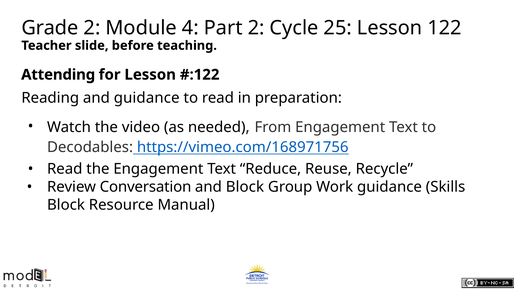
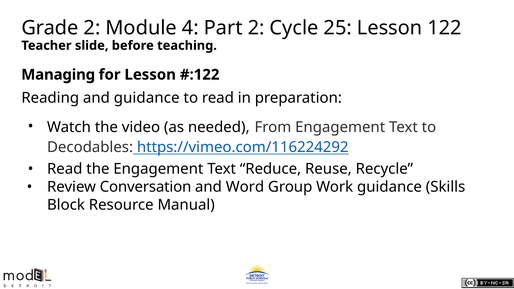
Attending: Attending -> Managing
https://vimeo.com/168971756: https://vimeo.com/168971756 -> https://vimeo.com/116224292
and Block: Block -> Word
